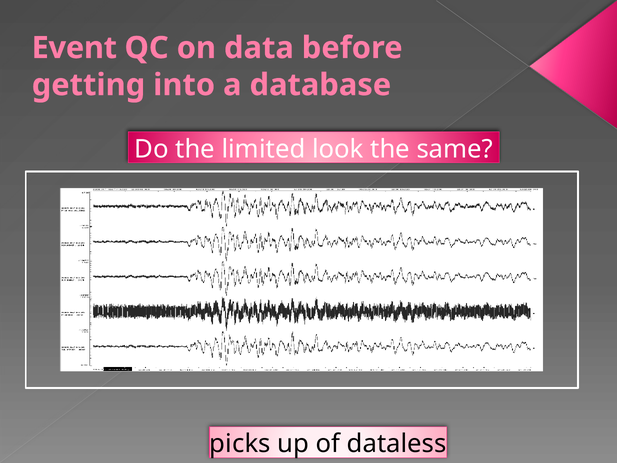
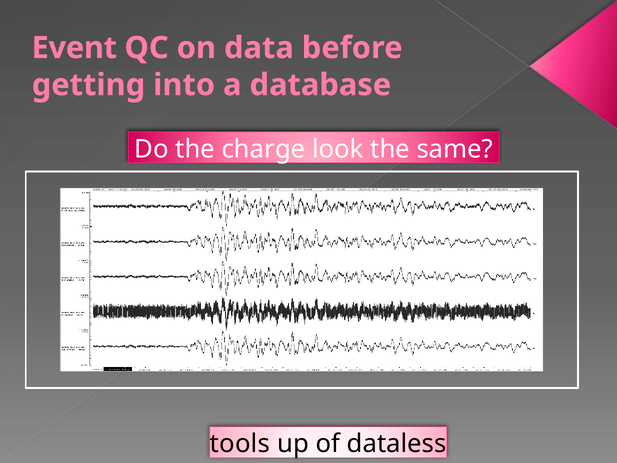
limited: limited -> charge
picks: picks -> tools
